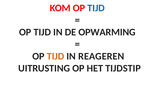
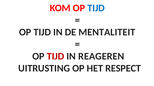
OPWARMING: OPWARMING -> MENTALITEIT
TIJD at (55, 57) colour: orange -> red
TIJDSTIP: TIJDSTIP -> RESPECT
